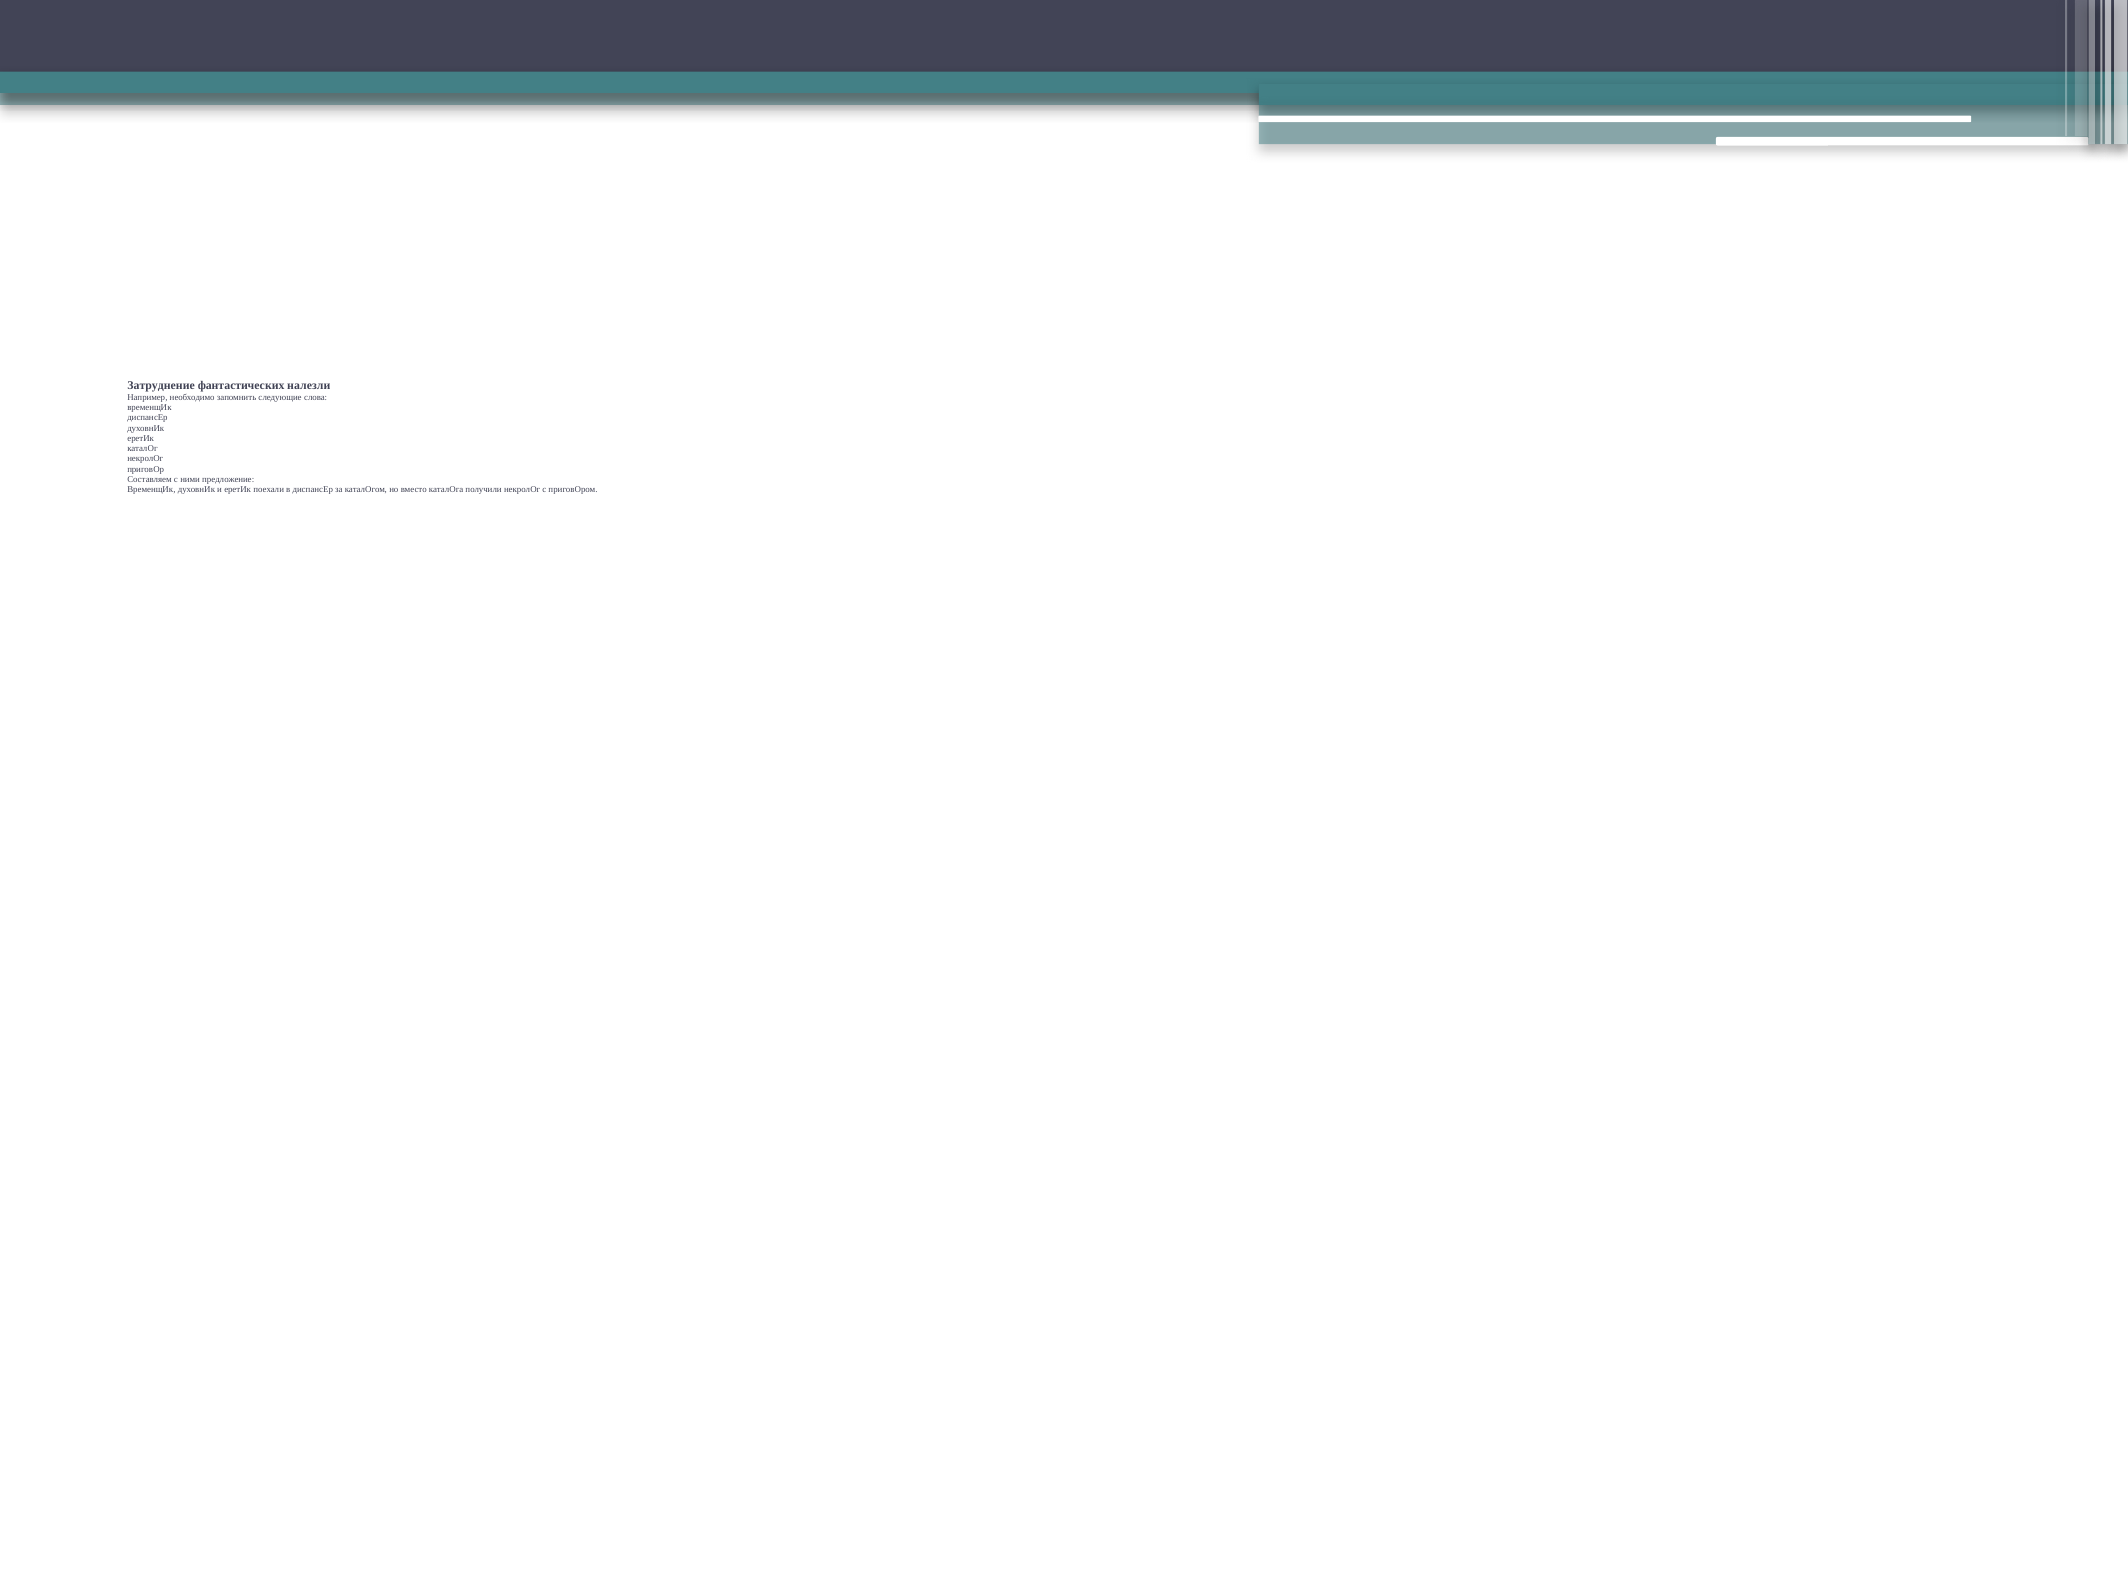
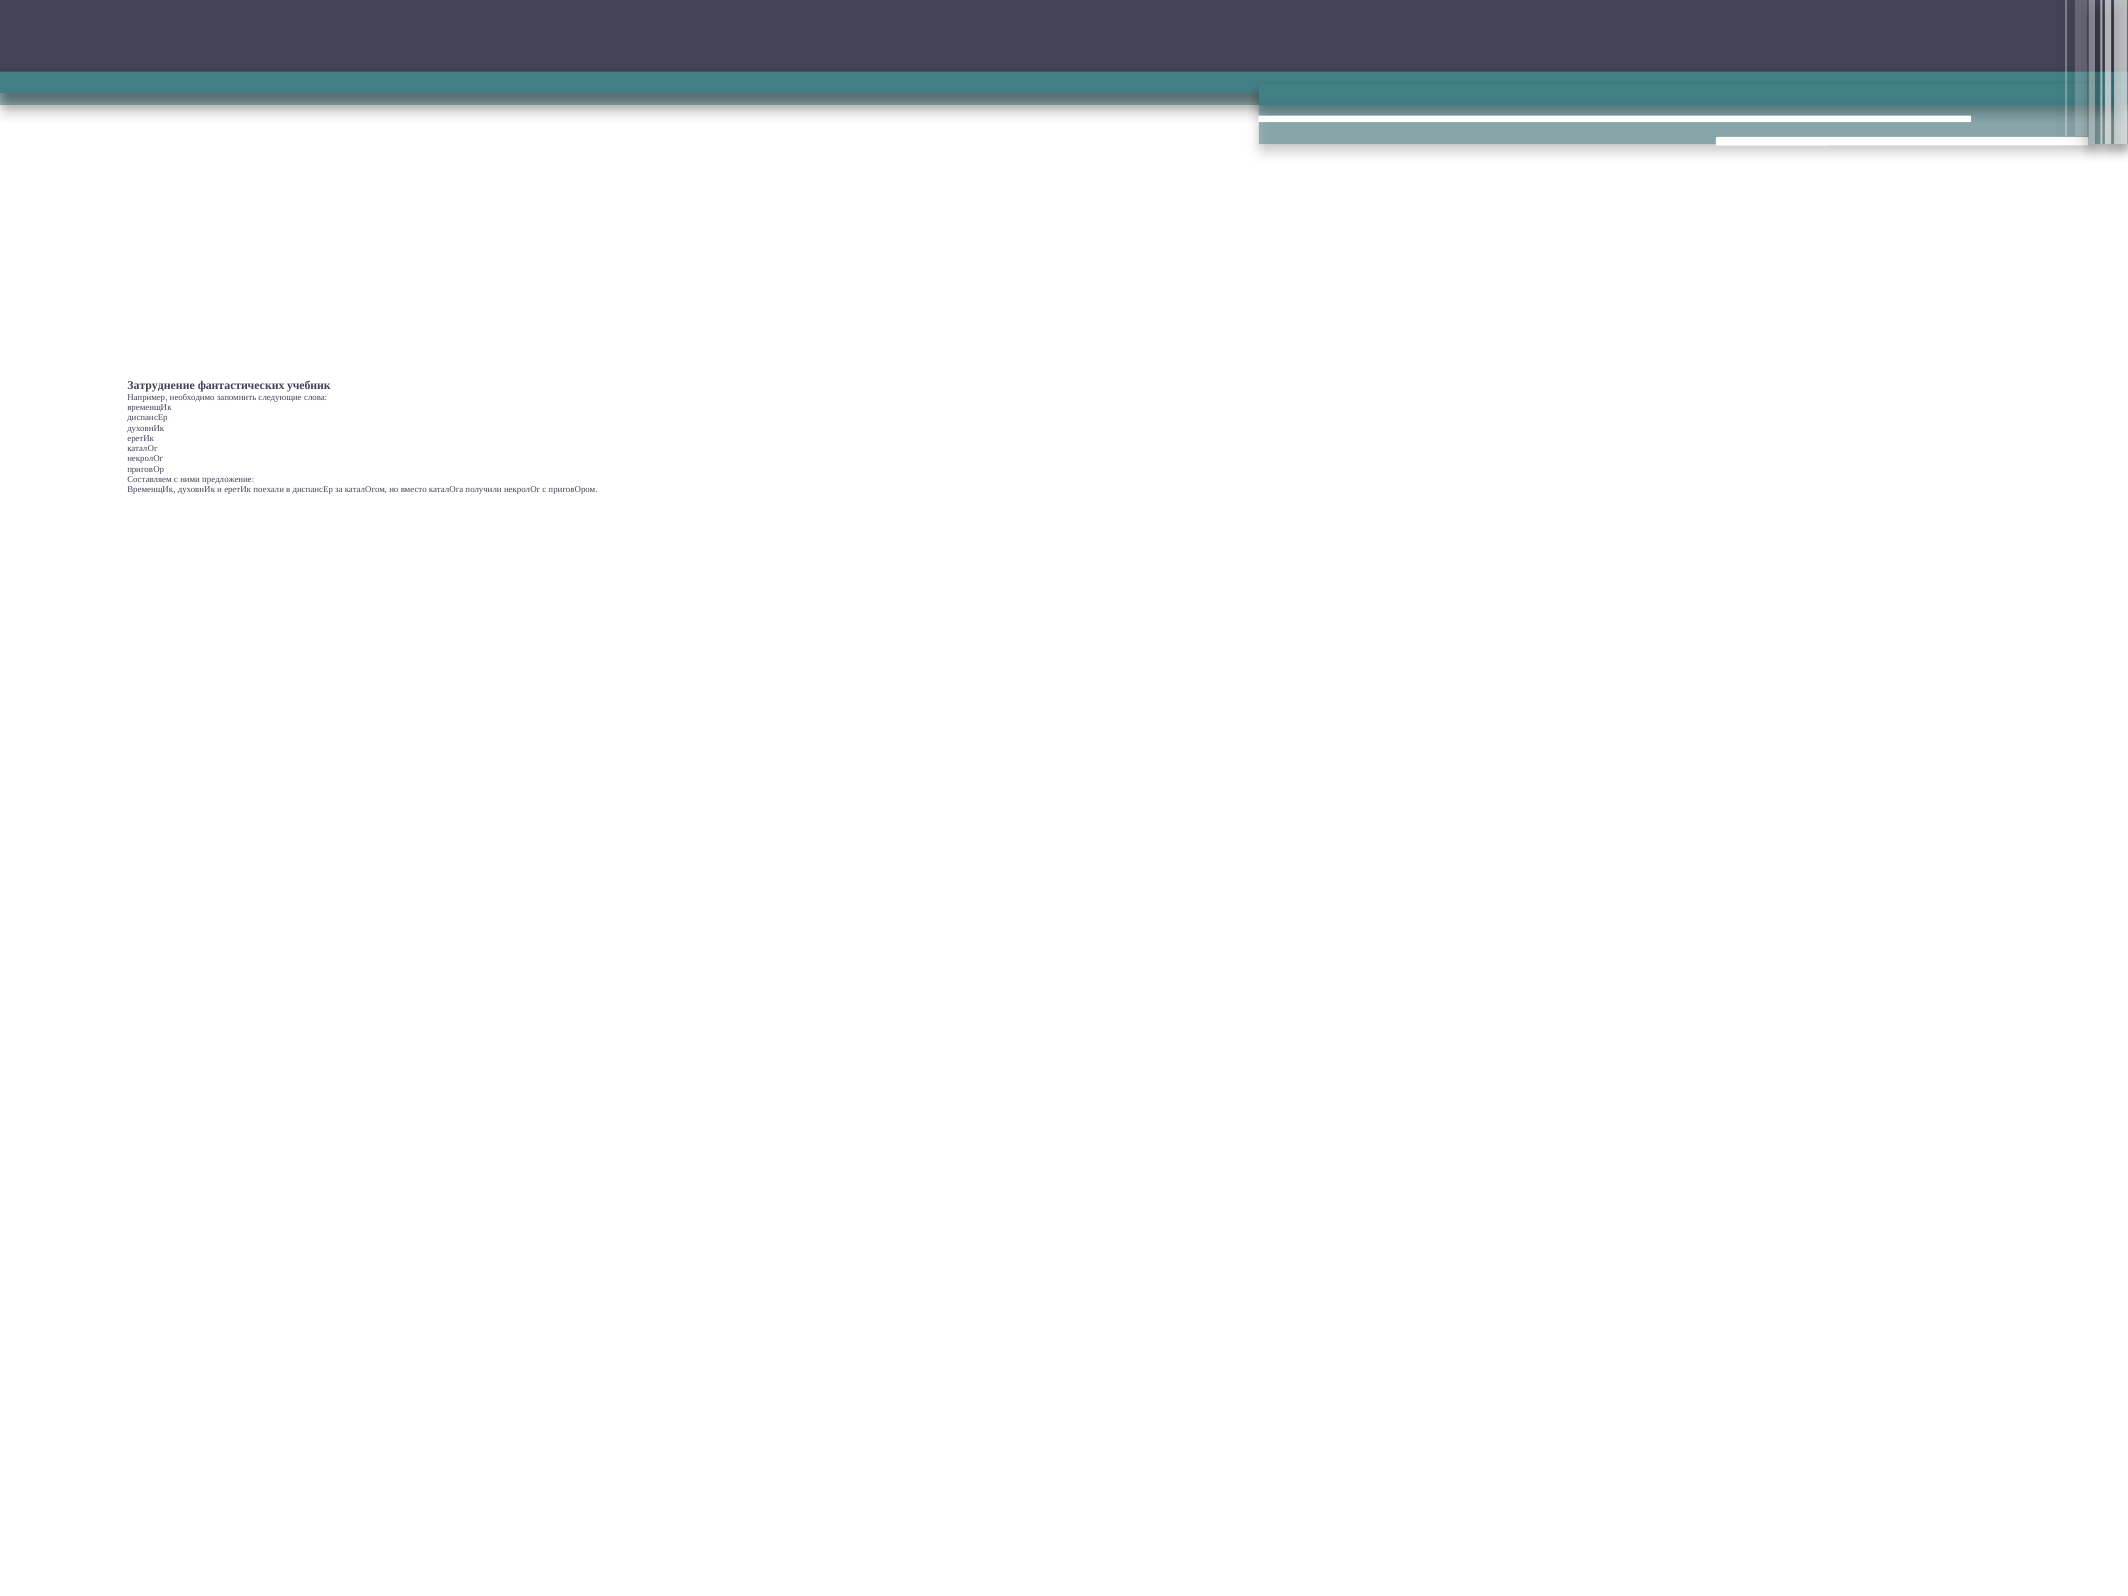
налезли: налезли -> учебник
